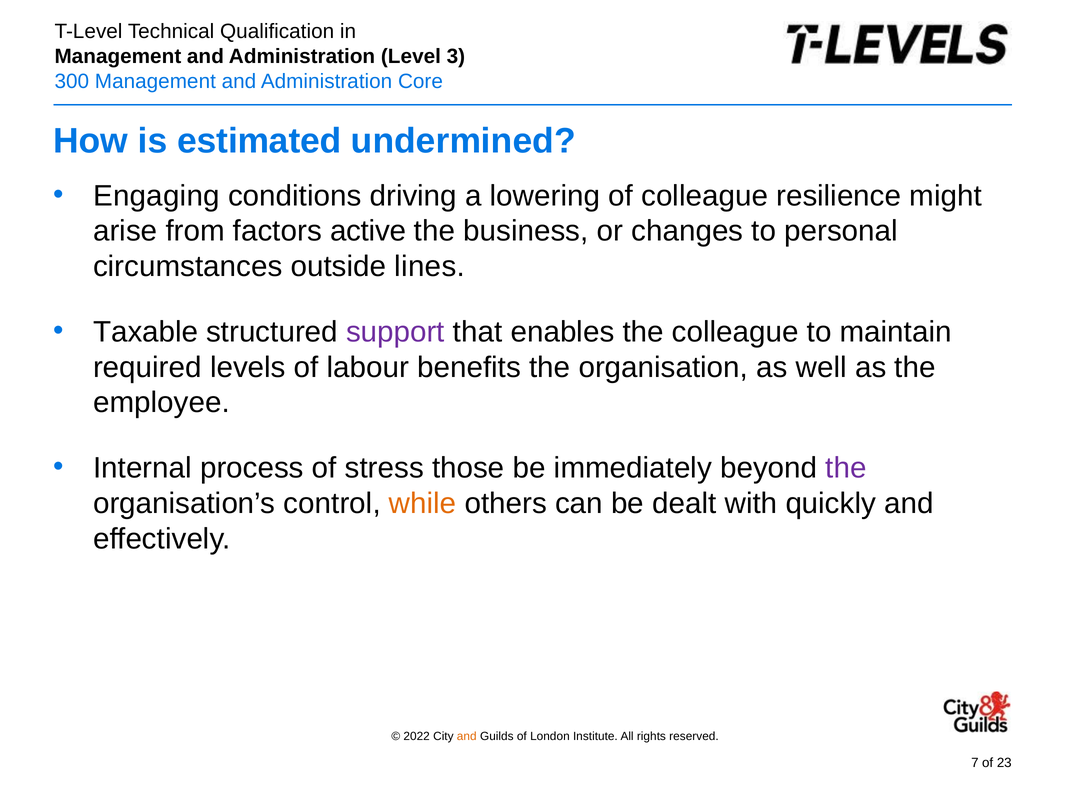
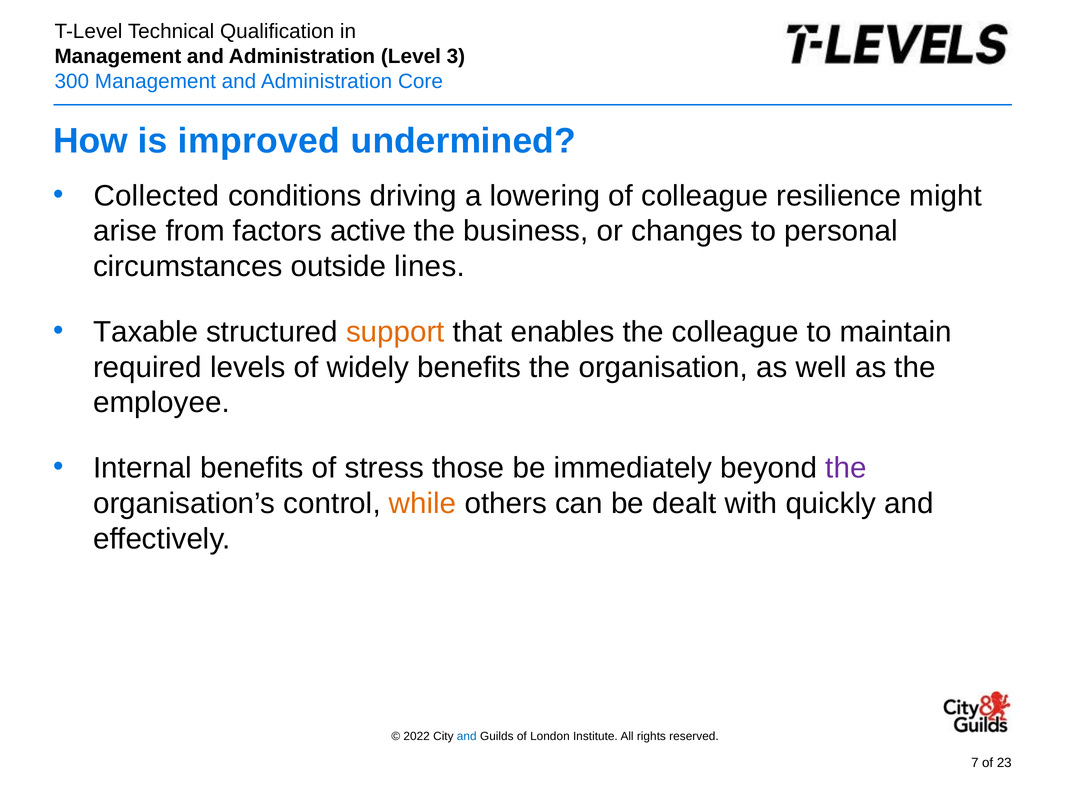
estimated: estimated -> improved
Engaging: Engaging -> Collected
support colour: purple -> orange
labour: labour -> widely
Internal process: process -> benefits
and at (467, 737) colour: orange -> blue
